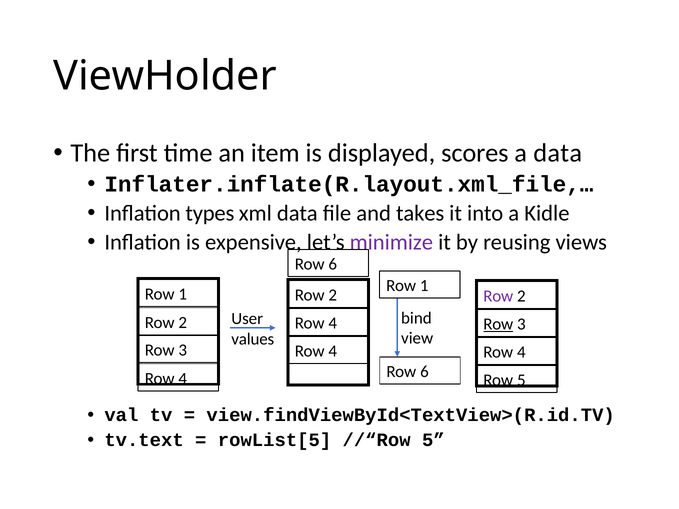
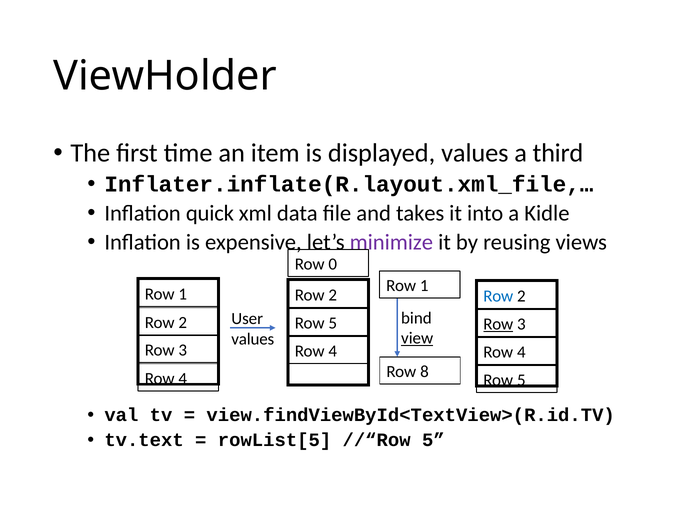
displayed scores: scores -> values
a data: data -> third
types: types -> quick
6 at (333, 264): 6 -> 0
Row at (498, 296) colour: purple -> blue
4 at (333, 324): 4 -> 5
view underline: none -> present
6 at (424, 372): 6 -> 8
